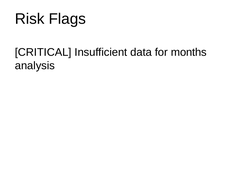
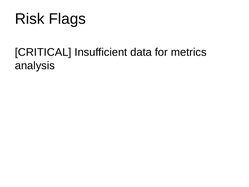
months: months -> metrics
